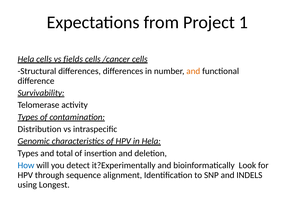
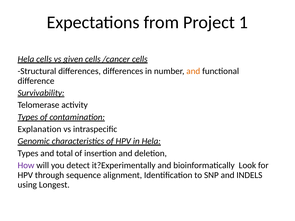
fields: fields -> given
Distribution: Distribution -> Explanation
How colour: blue -> purple
